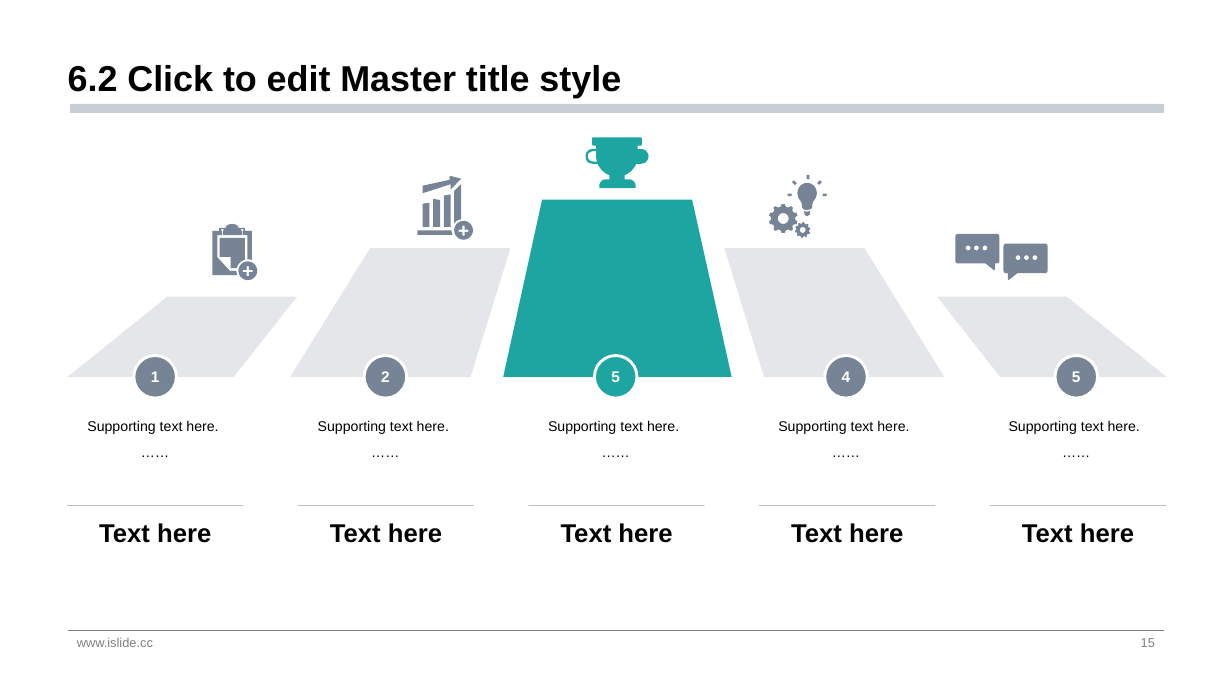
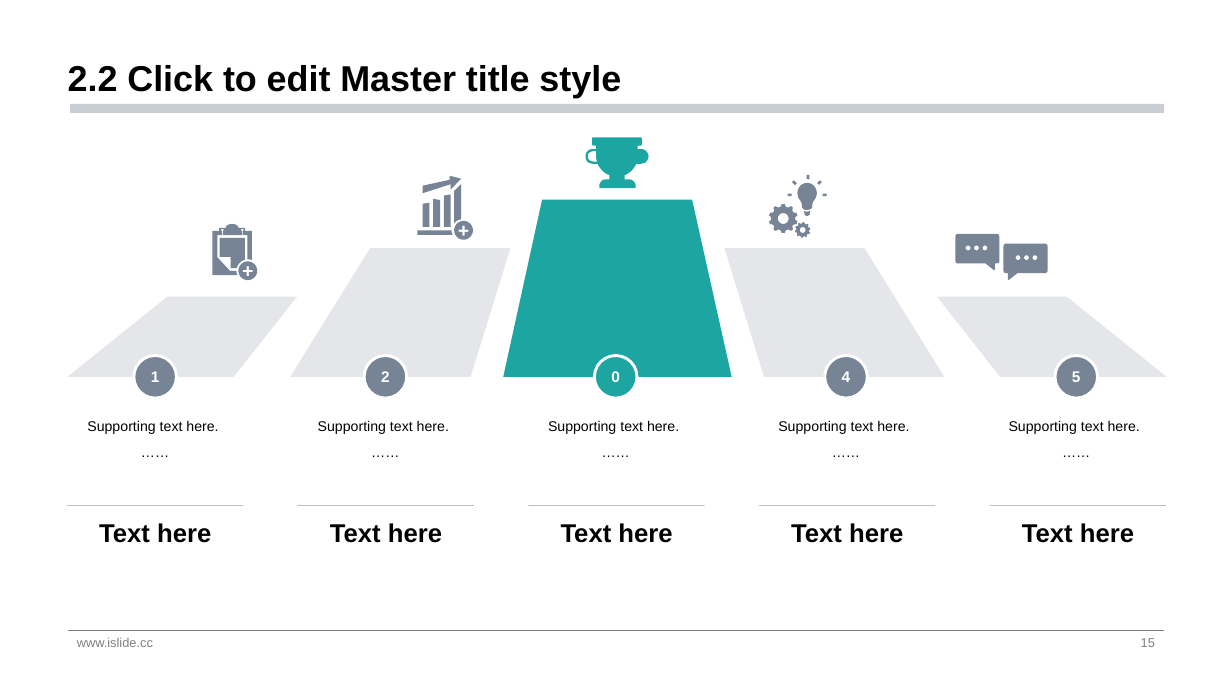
6.2: 6.2 -> 2.2
2 5: 5 -> 0
